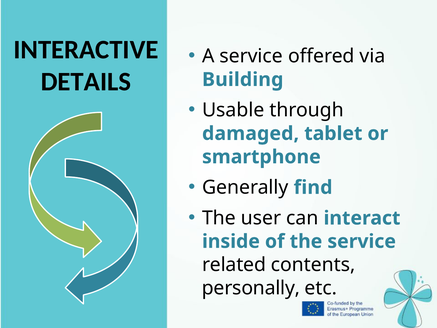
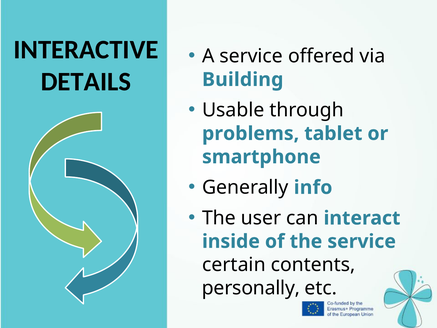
damaged: damaged -> problems
find: find -> info
related: related -> certain
